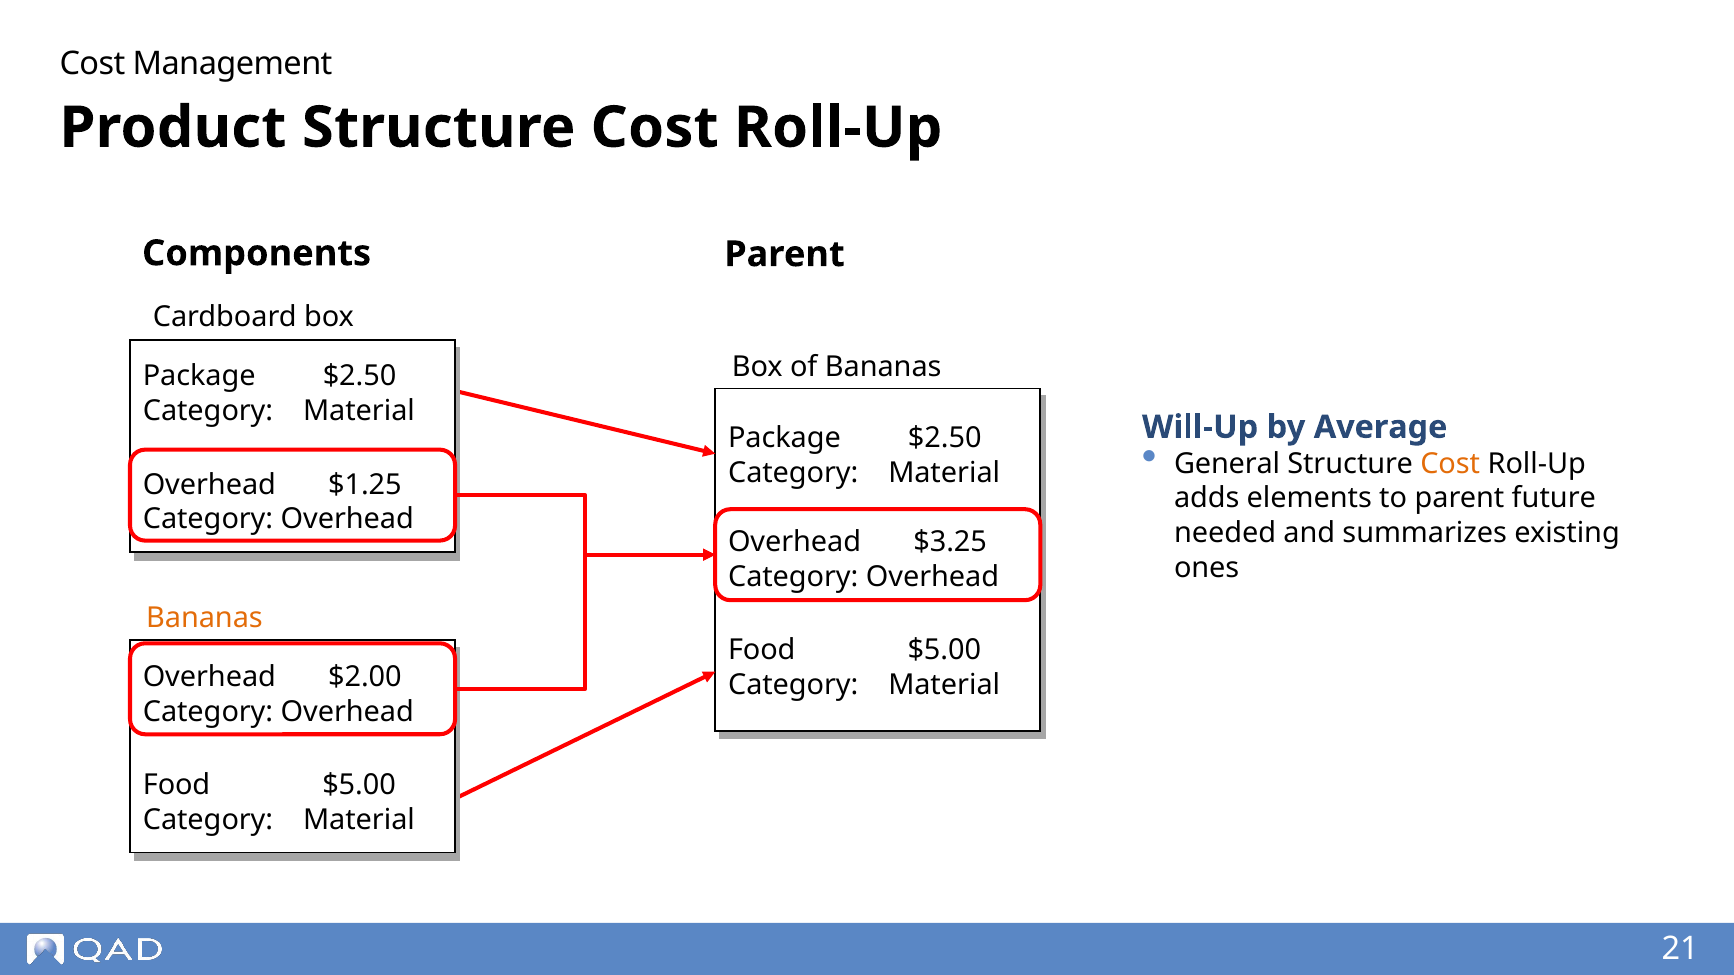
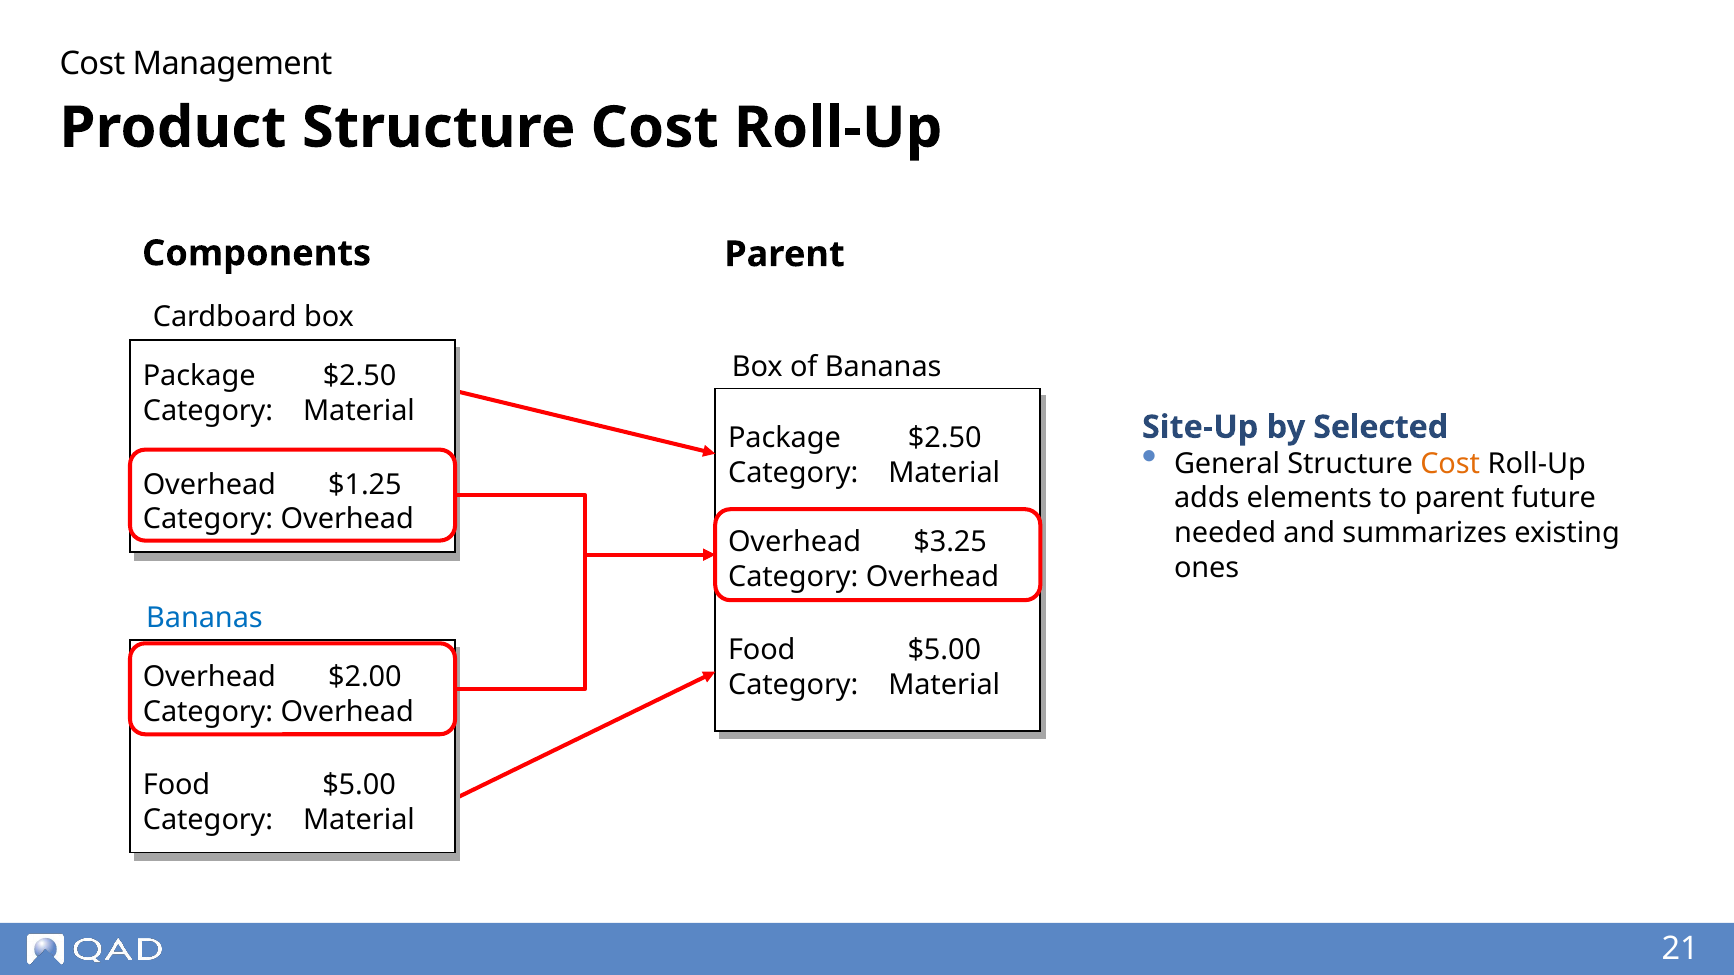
Will-Up: Will-Up -> Site-Up
Average: Average -> Selected
Bananas at (204, 618) colour: orange -> blue
